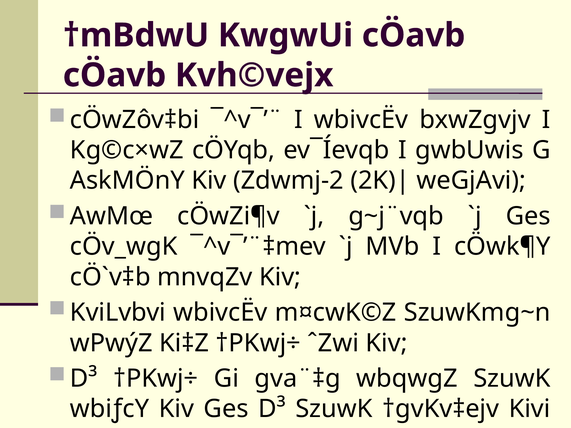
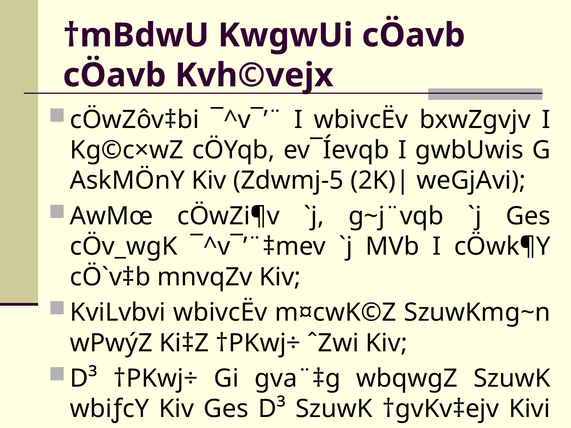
Zdwmj-2: Zdwmj-2 -> Zdwmj-5
